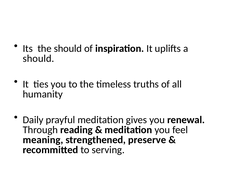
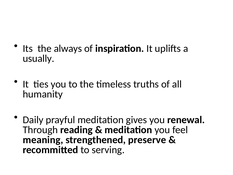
the should: should -> always
should at (38, 58): should -> usually
